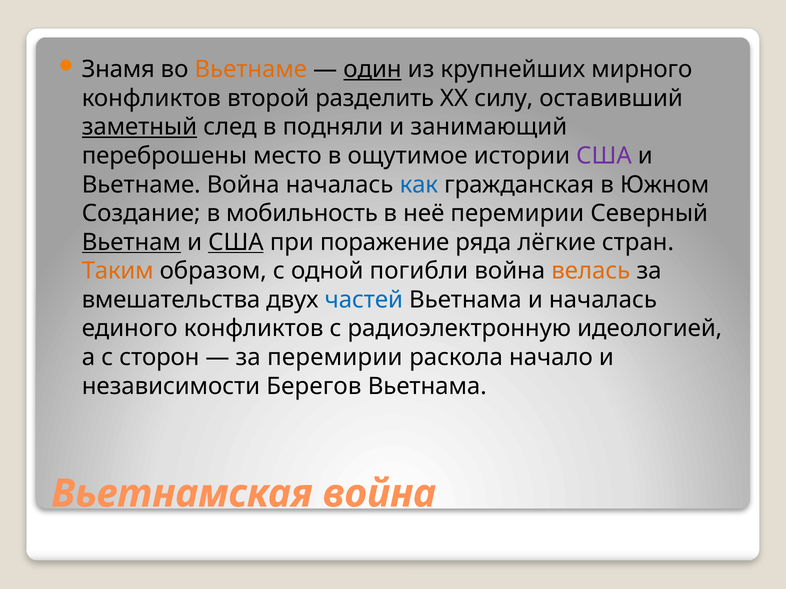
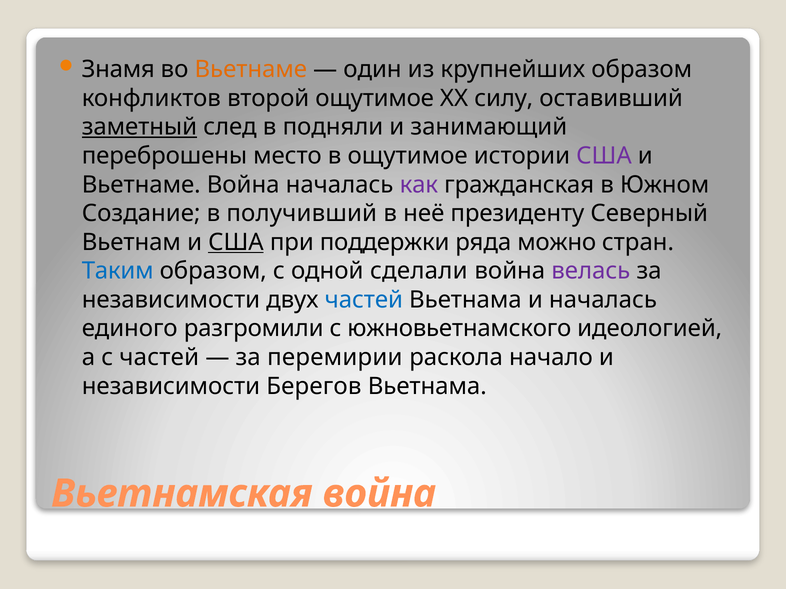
один underline: present -> none
крупнейших мирного: мирного -> образом
второй разделить: разделить -> ощутимое
как colour: blue -> purple
мобильность: мобильность -> получивший
неё перемирии: перемирии -> президенту
Вьетнам underline: present -> none
поражение: поражение -> поддержки
лёгкие: лёгкие -> можно
Таким colour: orange -> blue
погибли: погибли -> сделали
велась colour: orange -> purple
вмешательства at (171, 300): вмешательства -> независимости
единого конфликтов: конфликтов -> разгромили
радиоэлектронную: радиоэлектронную -> южновьетнамского
с сторон: сторон -> частей
